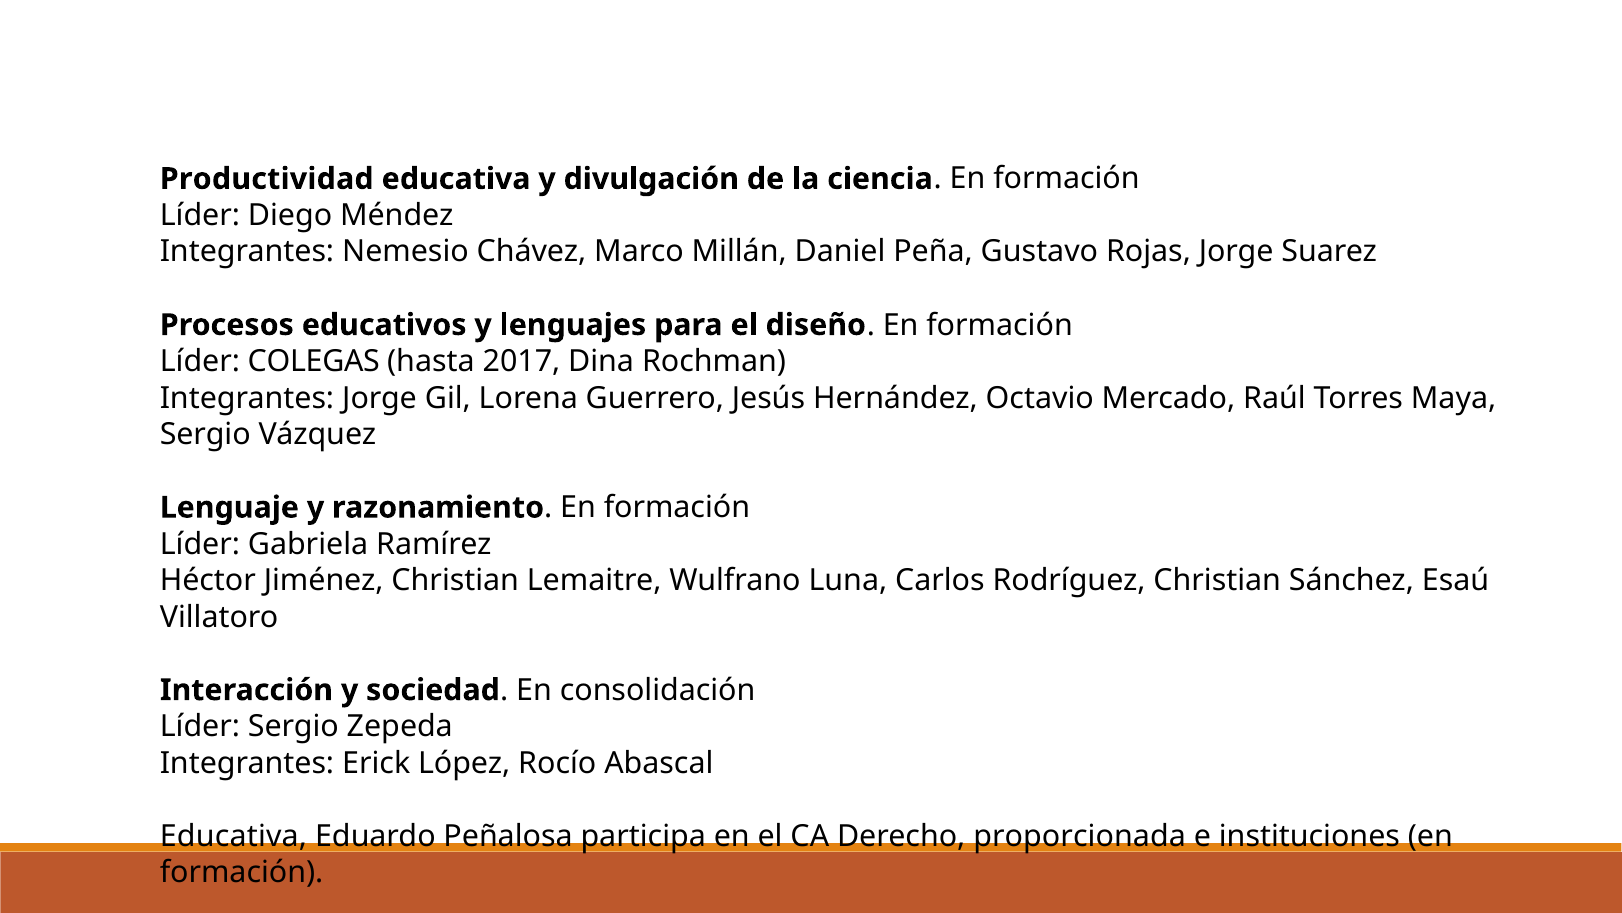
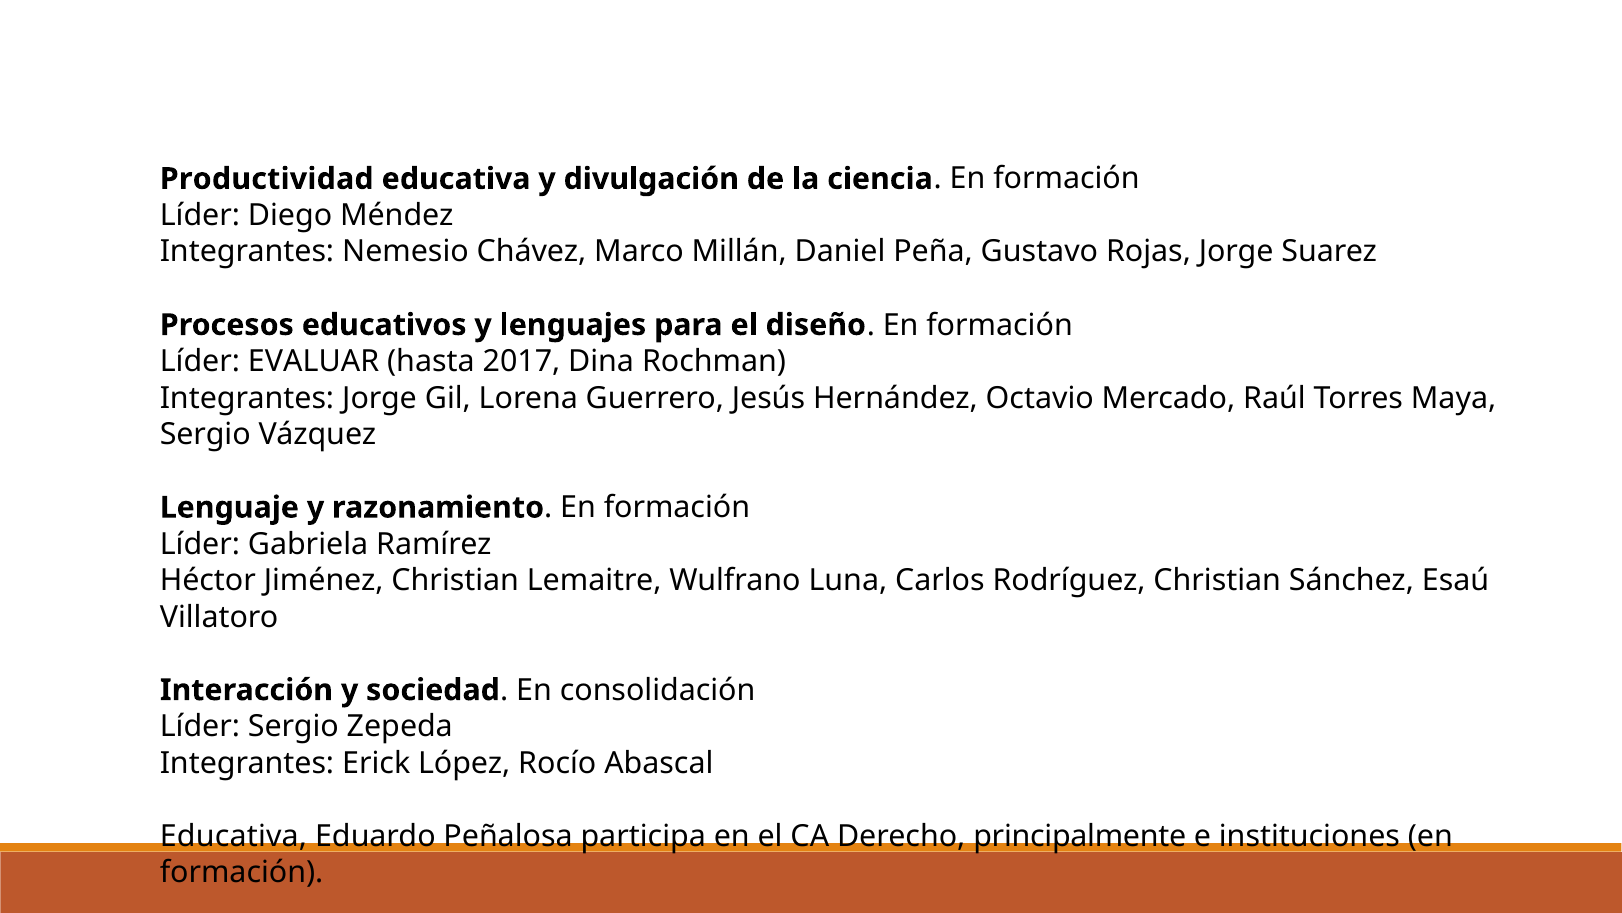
COLEGAS: COLEGAS -> EVALUAR
proporcionada: proporcionada -> principalmente
